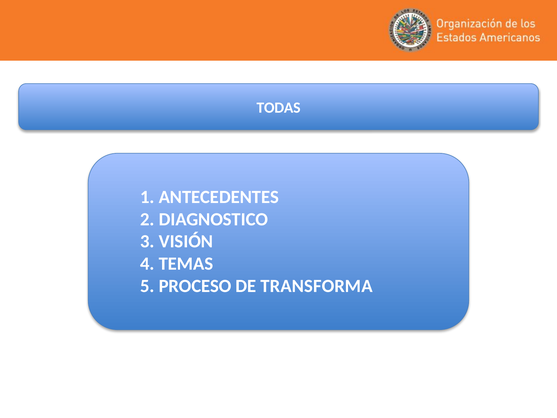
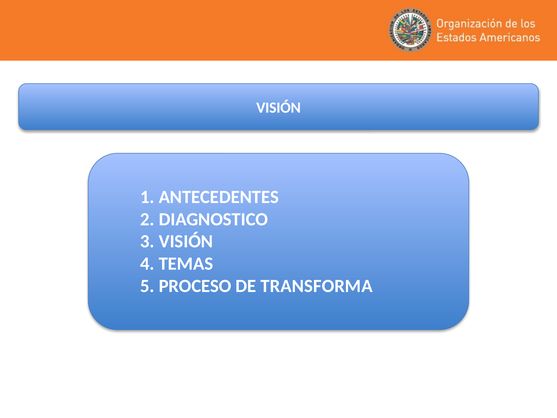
TODAS at (279, 108): TODAS -> VISIÓN
